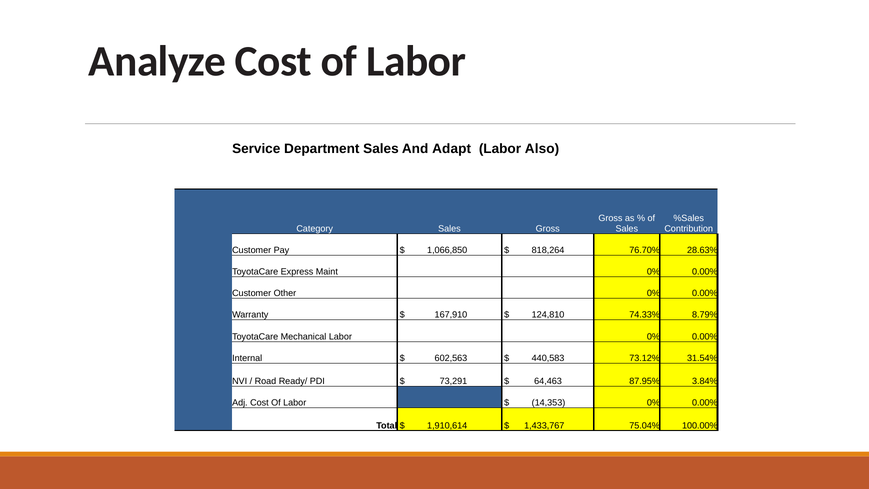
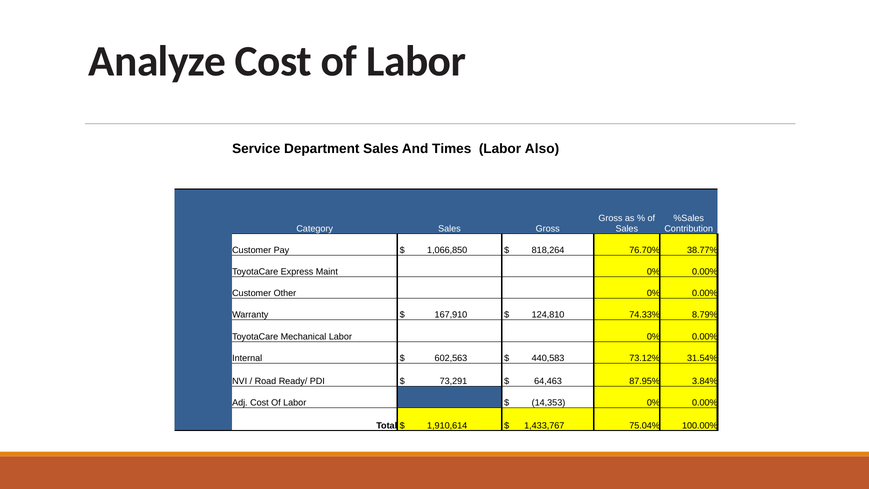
Adapt: Adapt -> Times
28.63%: 28.63% -> 38.77%
